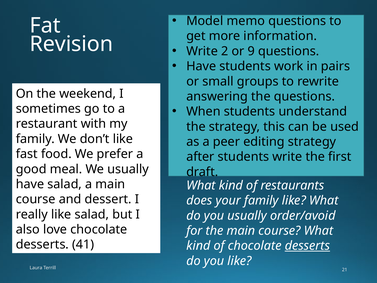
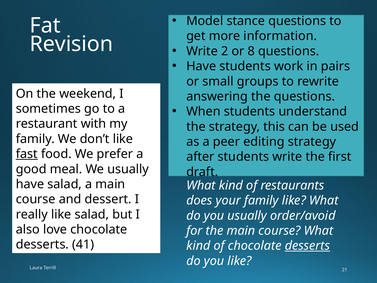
memo: memo -> stance
9: 9 -> 8
fast underline: none -> present
